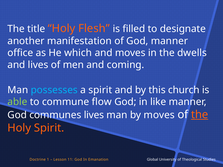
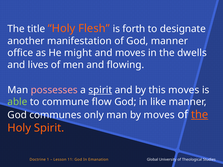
filled: filled -> forth
which: which -> might
coming: coming -> flowing
possesses colour: light blue -> pink
spirit at (100, 90) underline: none -> present
this church: church -> moves
communes lives: lives -> only
